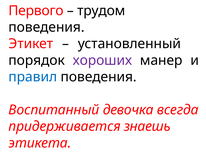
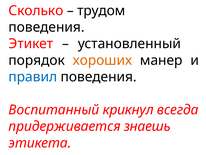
Первого: Первого -> Сколько
хороших colour: purple -> orange
девочка: девочка -> крикнул
